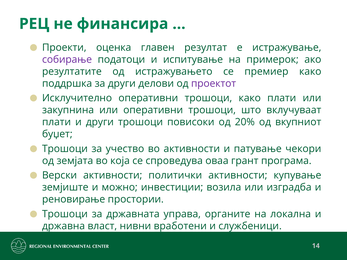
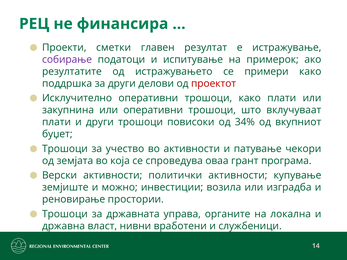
оценка: оценка -> сметки
премиер: премиер -> примери
проектот colour: purple -> red
20%: 20% -> 34%
